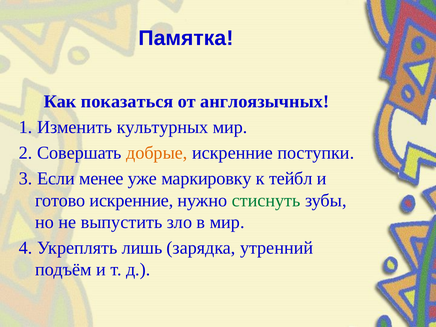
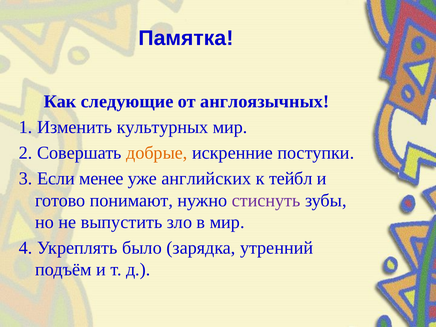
показаться: показаться -> следующие
маркировку: маркировку -> английских
готово искренние: искренние -> понимают
стиснуть colour: green -> purple
лишь: лишь -> было
